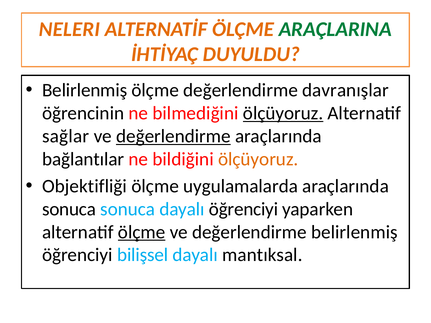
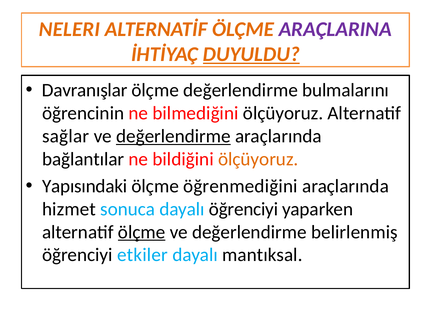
ARAÇLARINA colour: green -> purple
DUYULDU underline: none -> present
Belirlenmiş at (85, 90): Belirlenmiş -> Davranışlar
davranışlar: davranışlar -> bulmalarını
ölçüyoruz at (283, 113) underline: present -> none
Objektifliği: Objektifliği -> Yapısındaki
uygulamalarda: uygulamalarda -> öğrenmediğini
sonuca at (69, 209): sonuca -> hizmet
bilişsel: bilişsel -> etkiler
